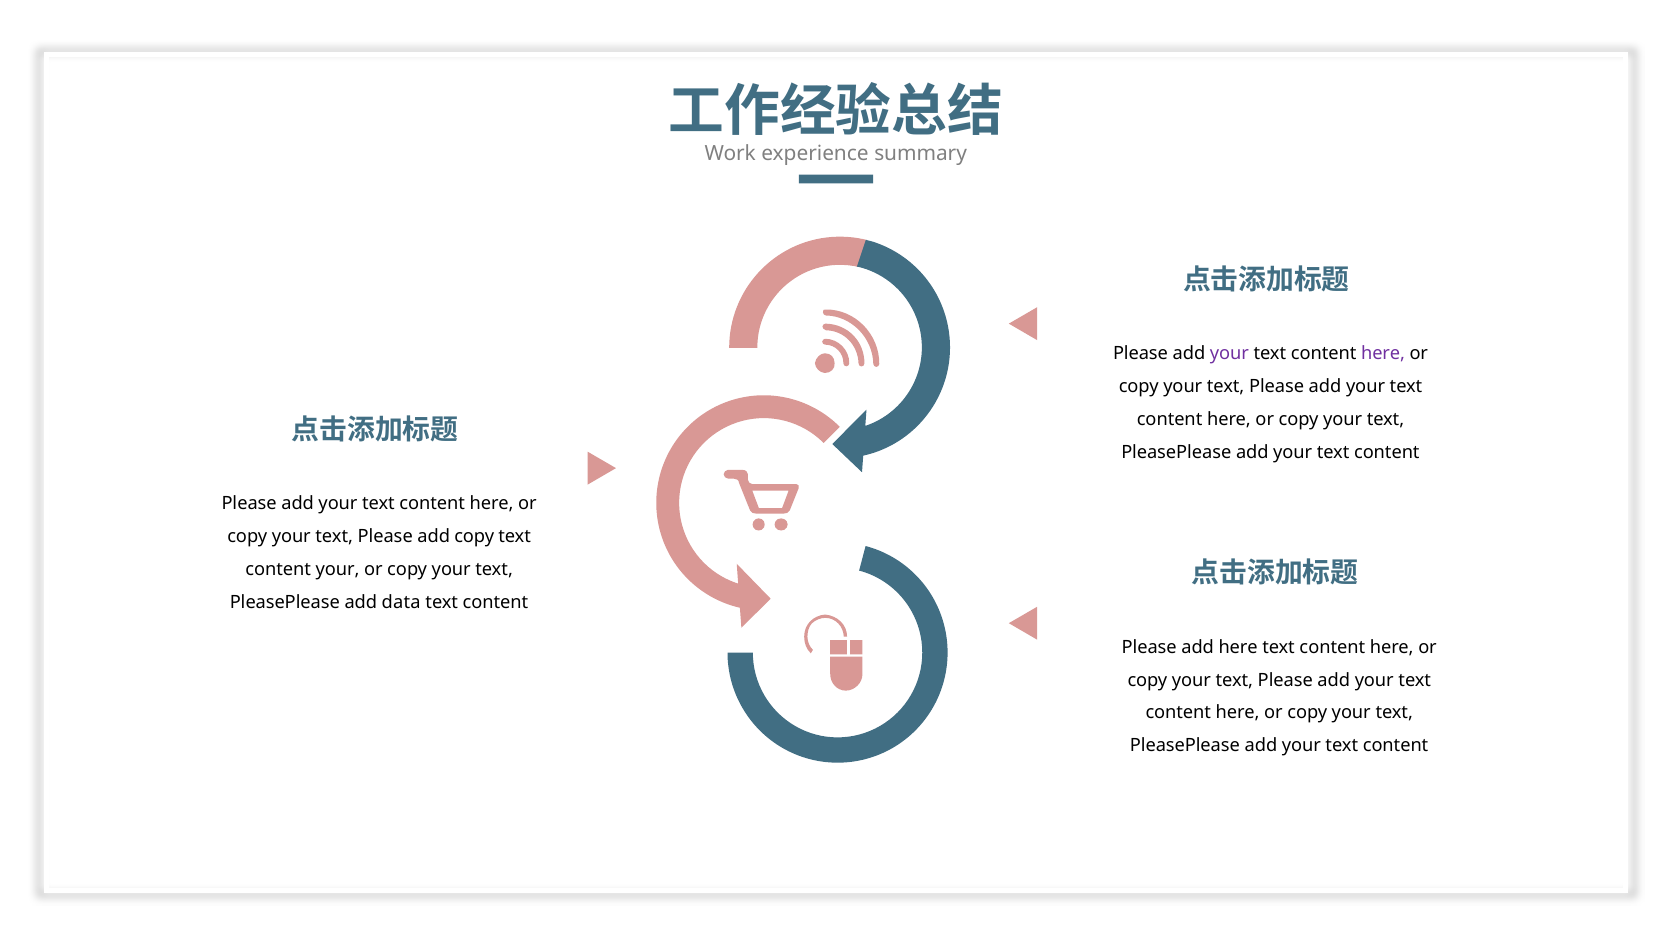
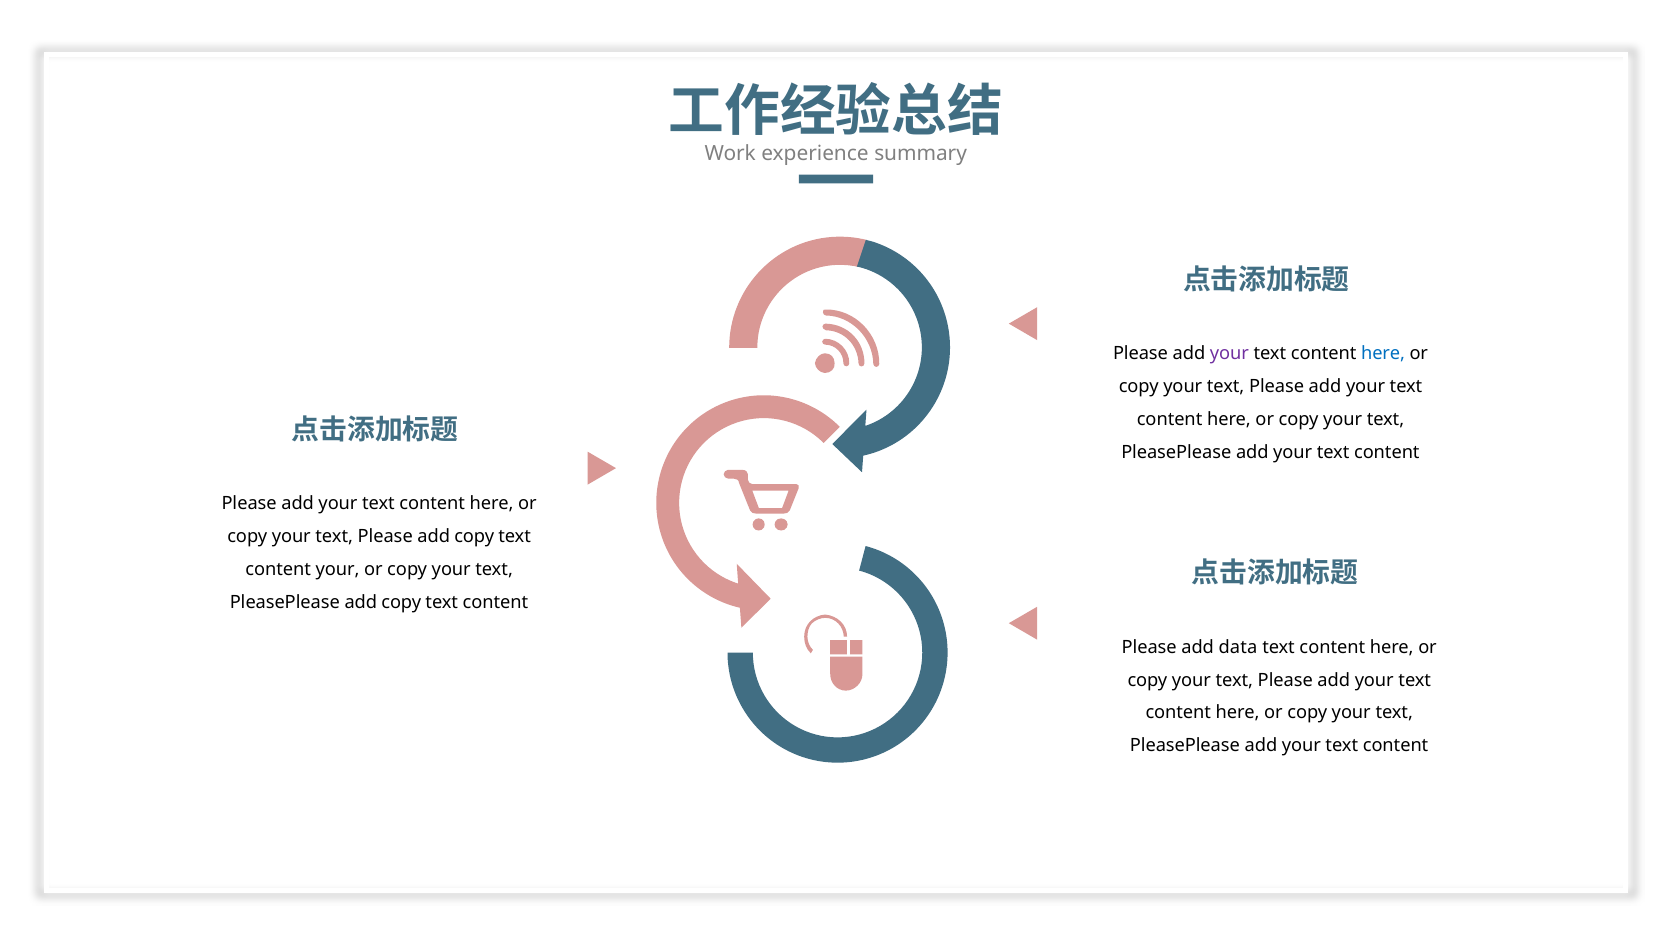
here at (1383, 354) colour: purple -> blue
PleasePlease add data: data -> copy
add here: here -> data
